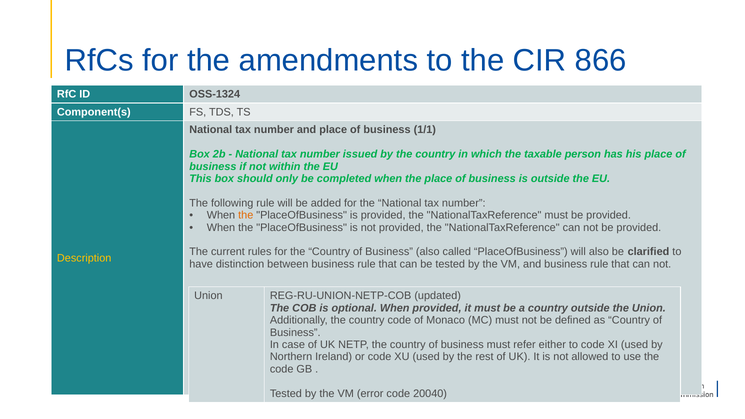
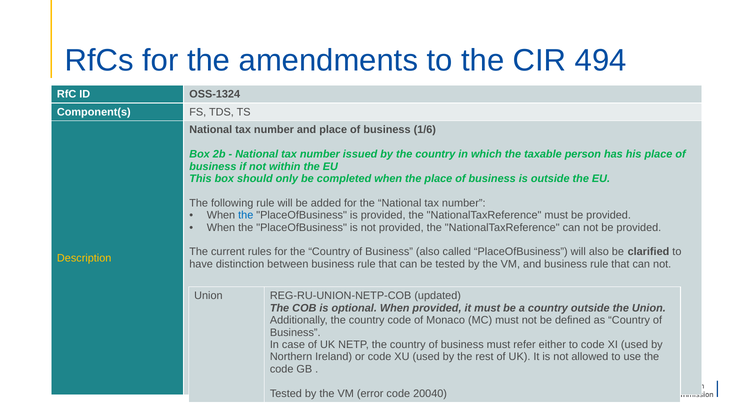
866: 866 -> 494
1/1: 1/1 -> 1/6
the at (246, 215) colour: orange -> blue
